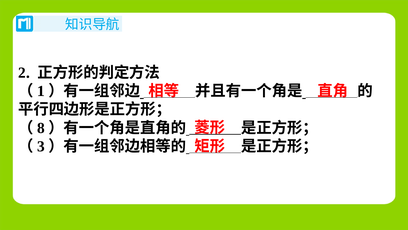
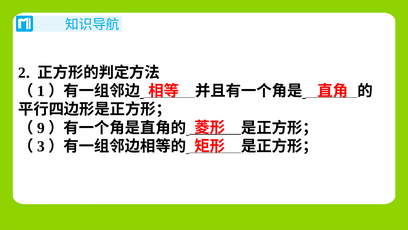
8: 8 -> 9
